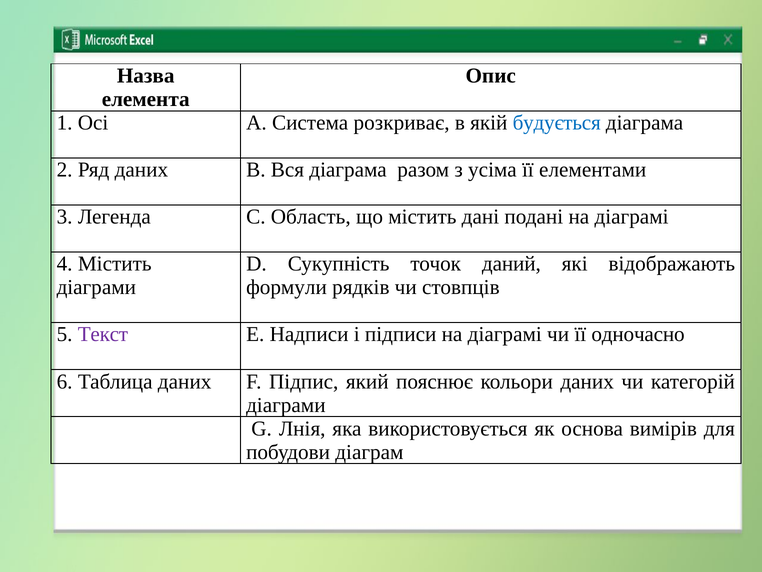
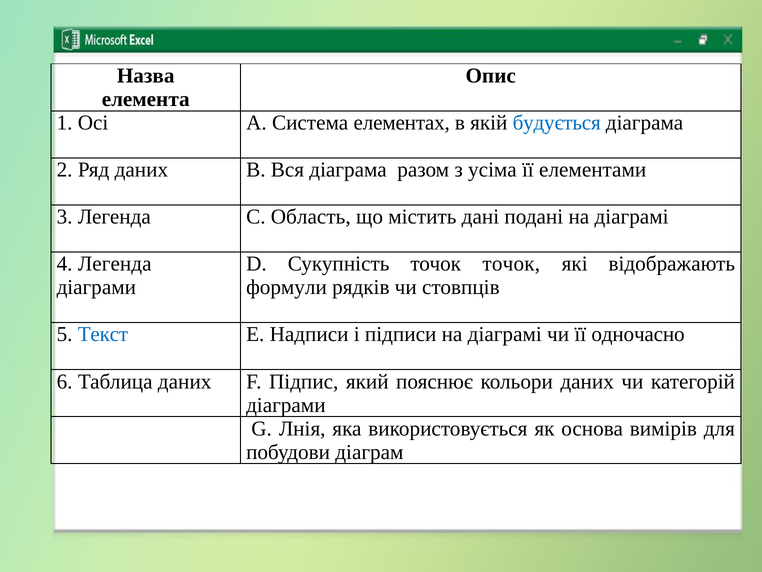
розкриває: розкриває -> елементах
4 Містить: Містить -> Легенда
точок даний: даний -> точок
Текст colour: purple -> blue
